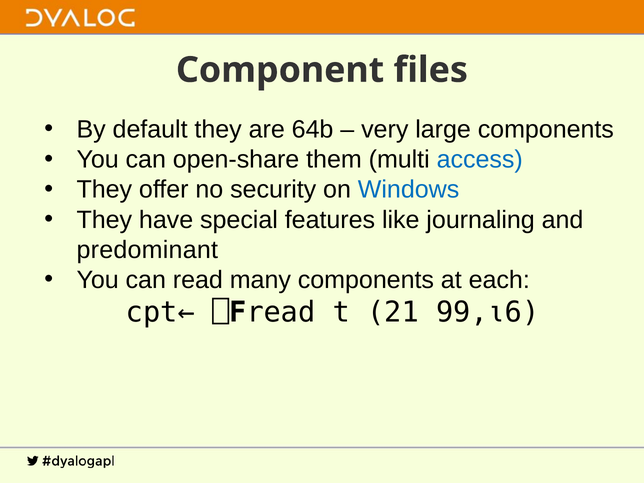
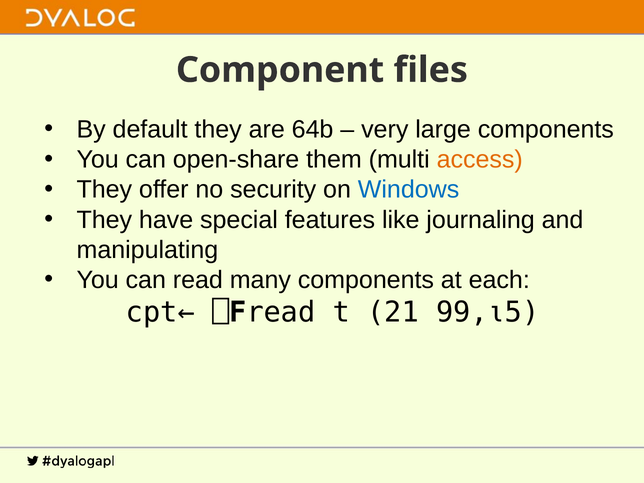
access colour: blue -> orange
predominant: predominant -> manipulating
99,⍳6: 99,⍳6 -> 99,⍳5
